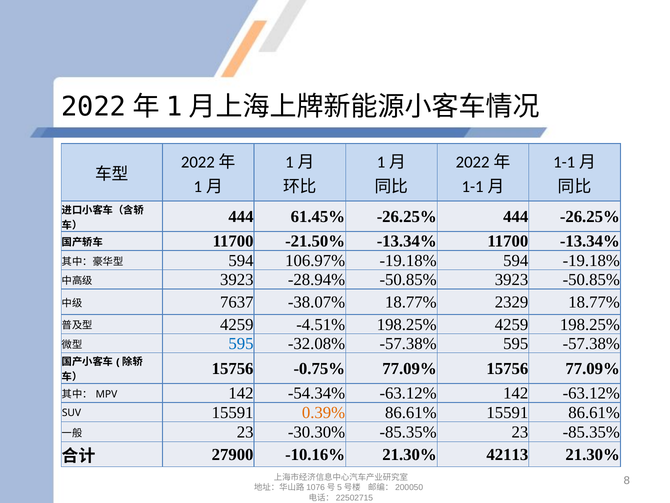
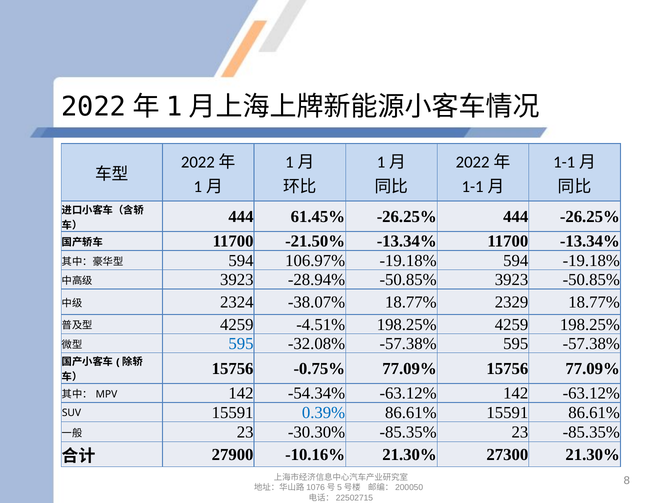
7637: 7637 -> 2324
0.39% colour: orange -> blue
42113: 42113 -> 27300
